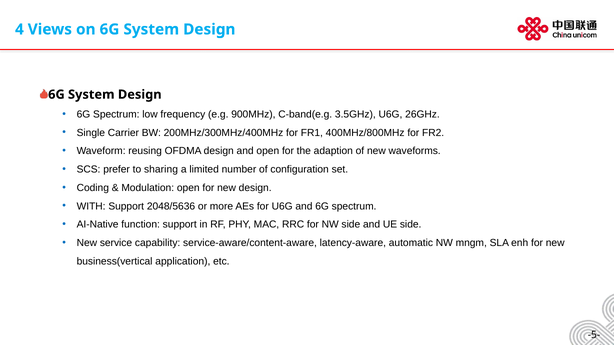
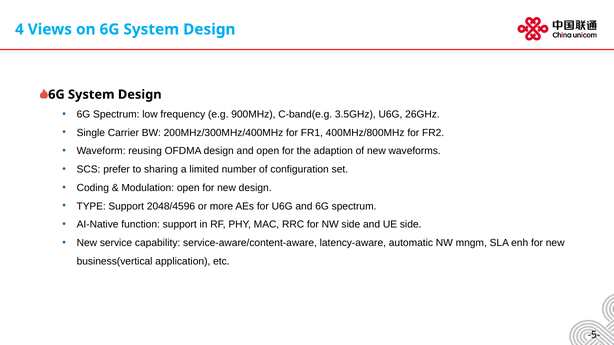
WITH: WITH -> TYPE
2048/5636: 2048/5636 -> 2048/4596
